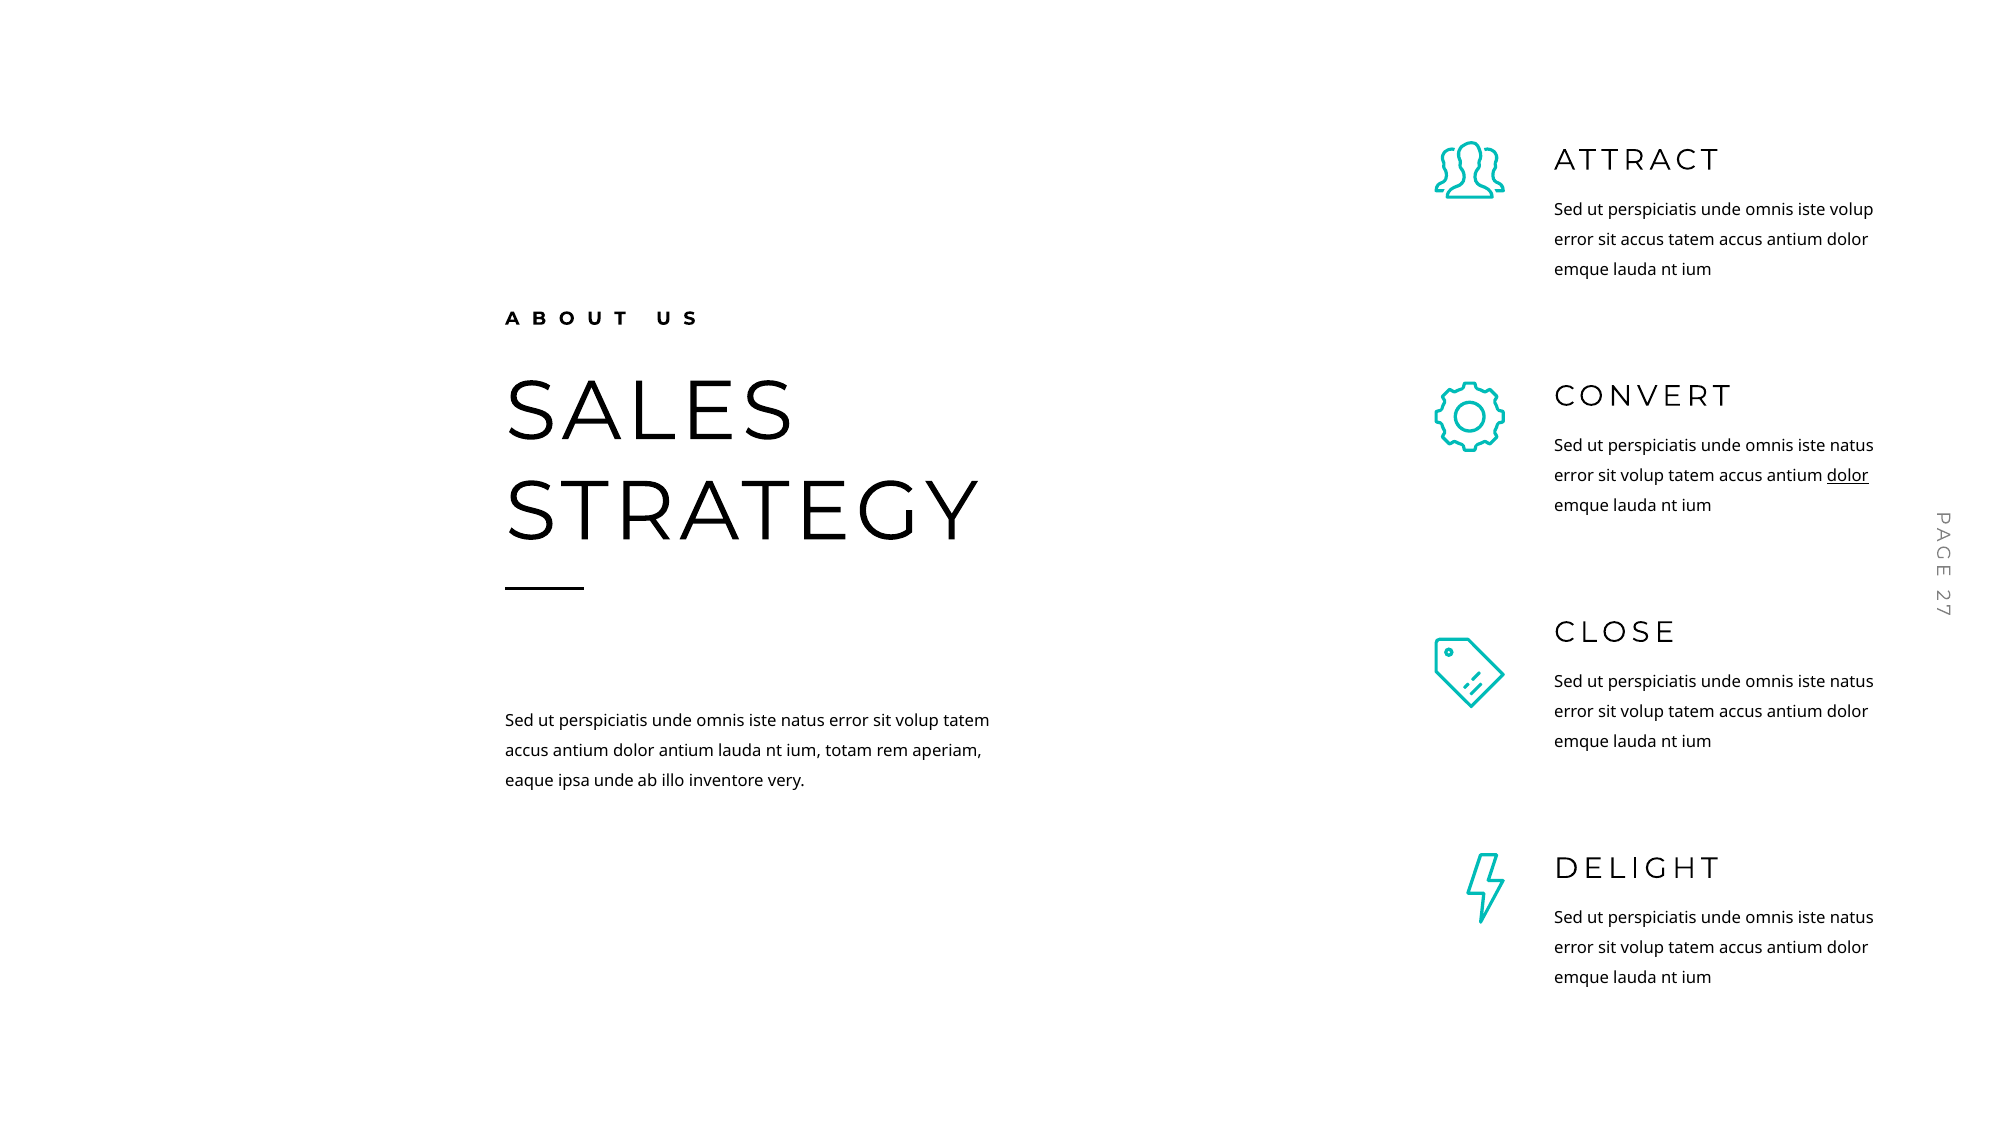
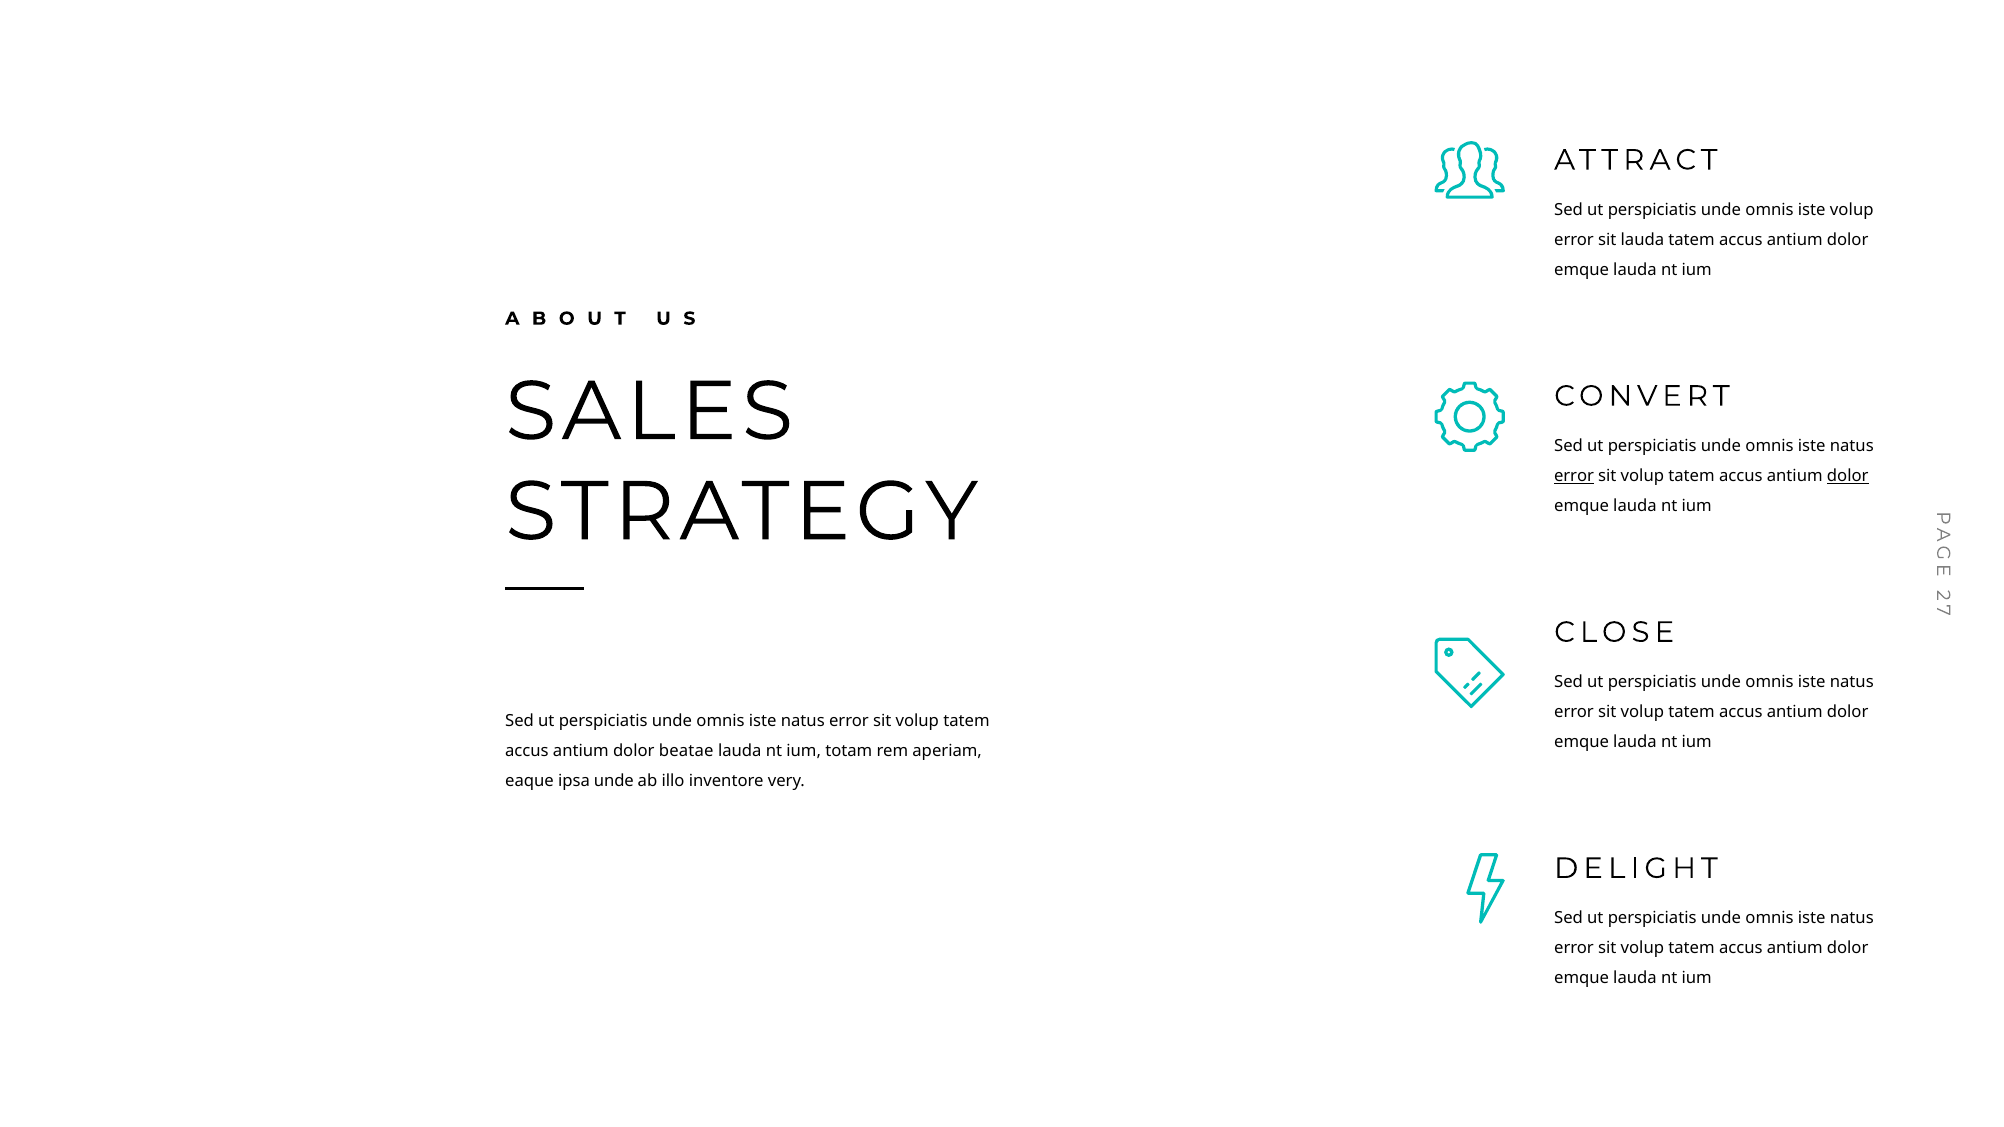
sit accus: accus -> lauda
error at (1574, 476) underline: none -> present
dolor antium: antium -> beatae
